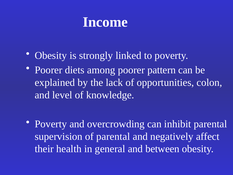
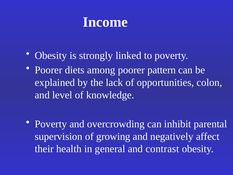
of parental: parental -> growing
between: between -> contrast
